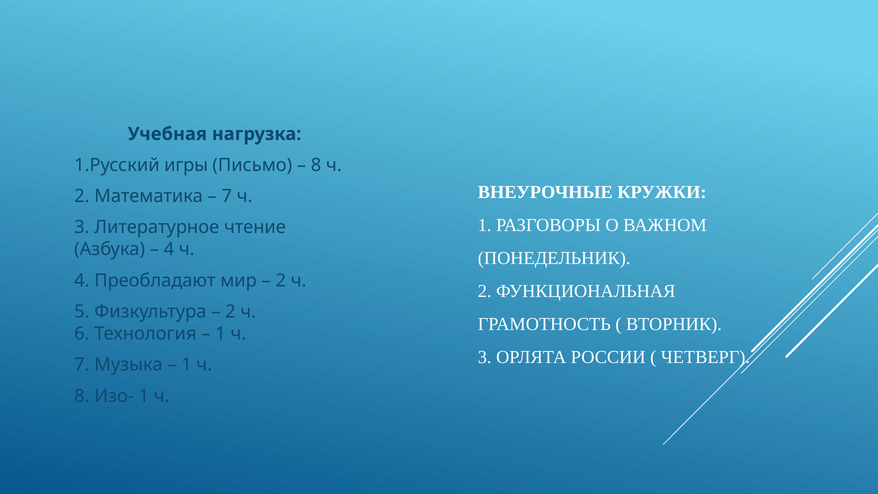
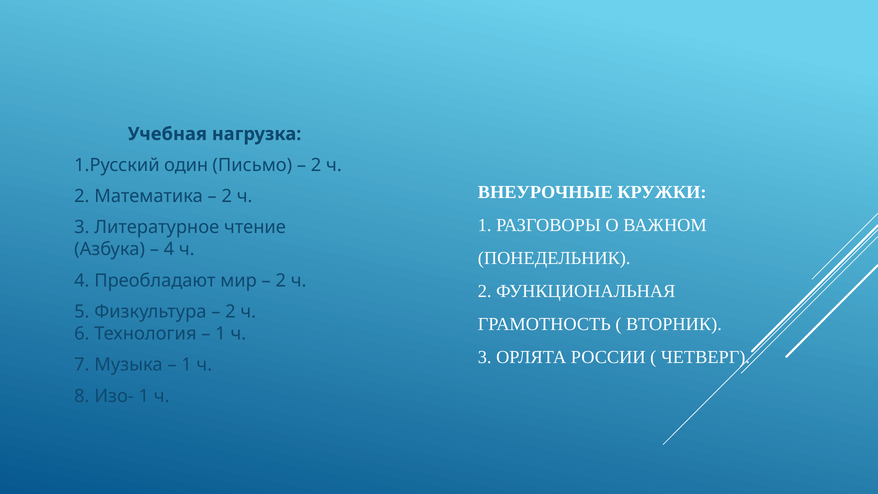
игры: игры -> один
8 at (316, 165): 8 -> 2
7 at (227, 196): 7 -> 2
